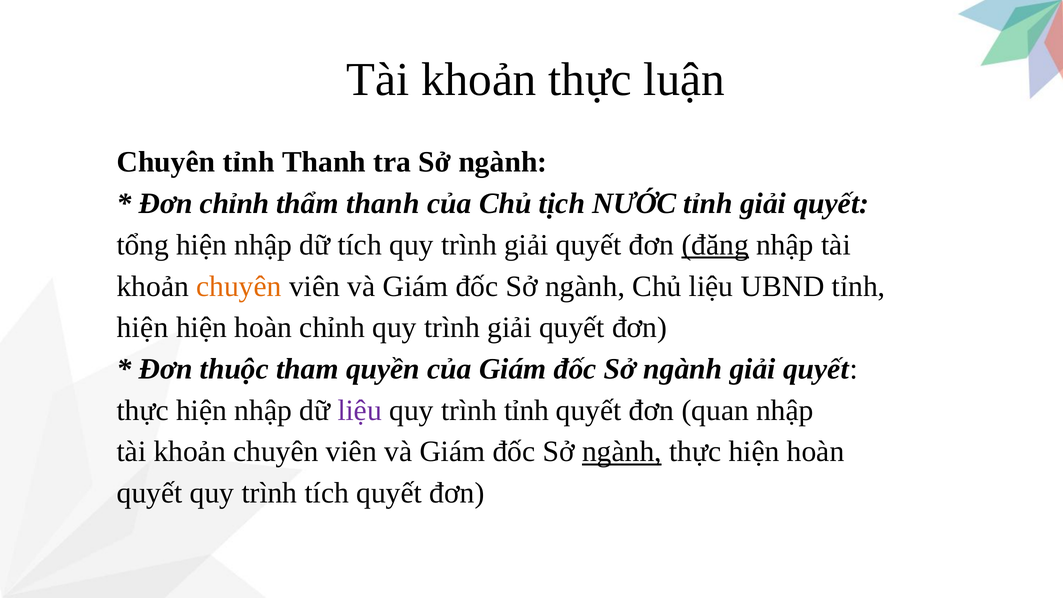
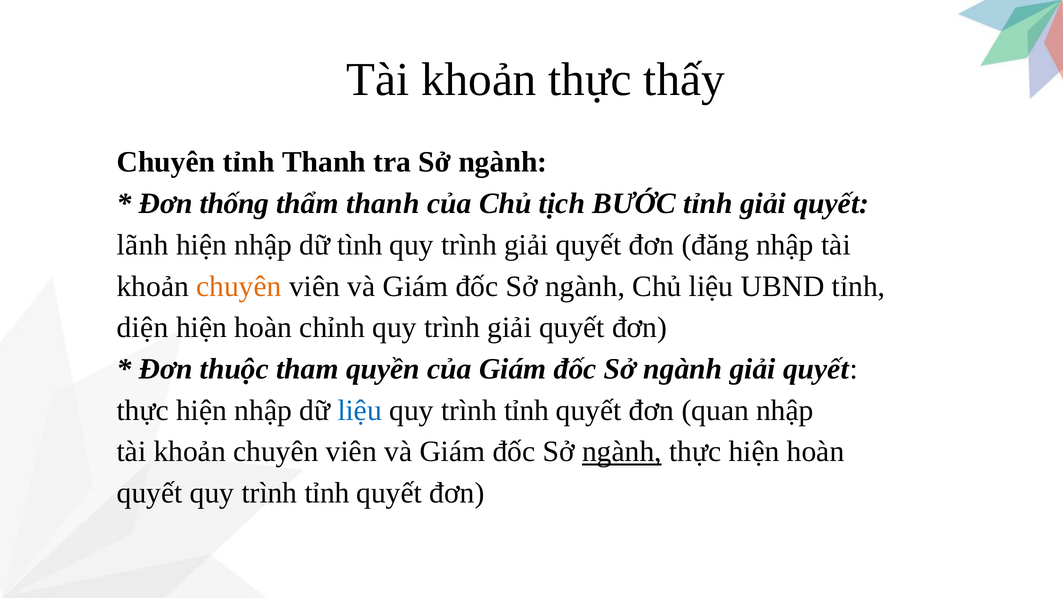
luận: luận -> thấy
Đơn chỉnh: chỉnh -> thống
NƯỚC: NƯỚC -> BƯỚC
tổng: tổng -> lãnh
dữ tích: tích -> tình
đăng underline: present -> none
hiện at (143, 328): hiện -> diện
liệu at (360, 410) colour: purple -> blue
tích at (327, 493): tích -> tỉnh
